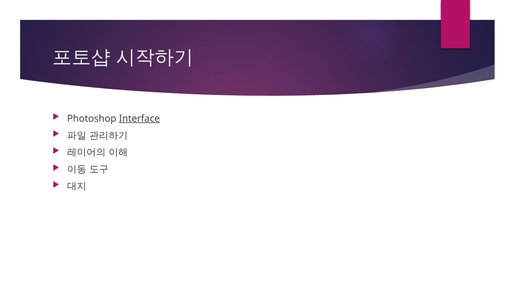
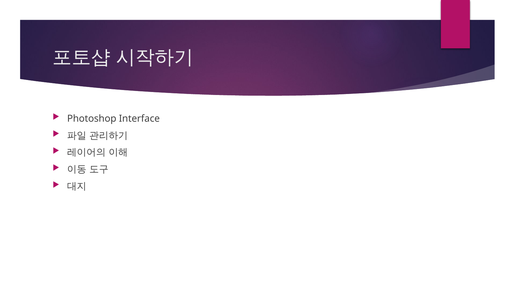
Interface underline: present -> none
